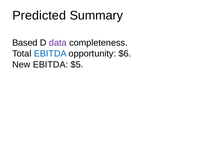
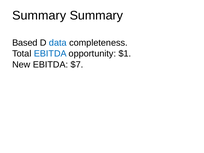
Predicted at (39, 15): Predicted -> Summary
data colour: purple -> blue
$6: $6 -> $1
$5: $5 -> $7
